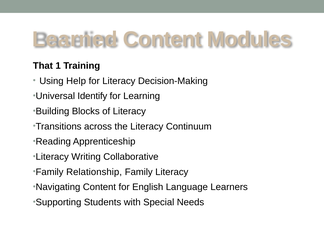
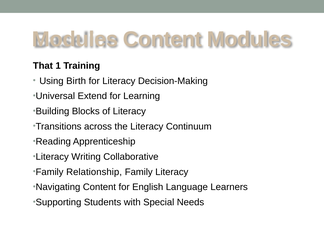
Learned at (75, 39): Learned -> Modules
Help: Help -> Birth
Identify: Identify -> Extend
